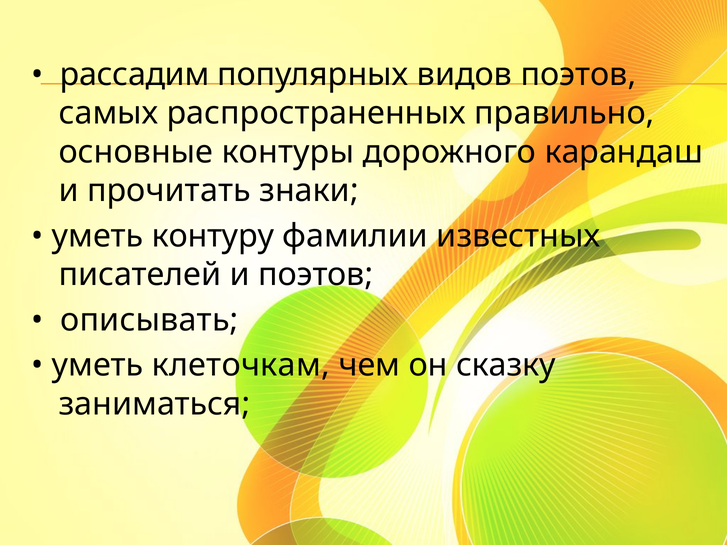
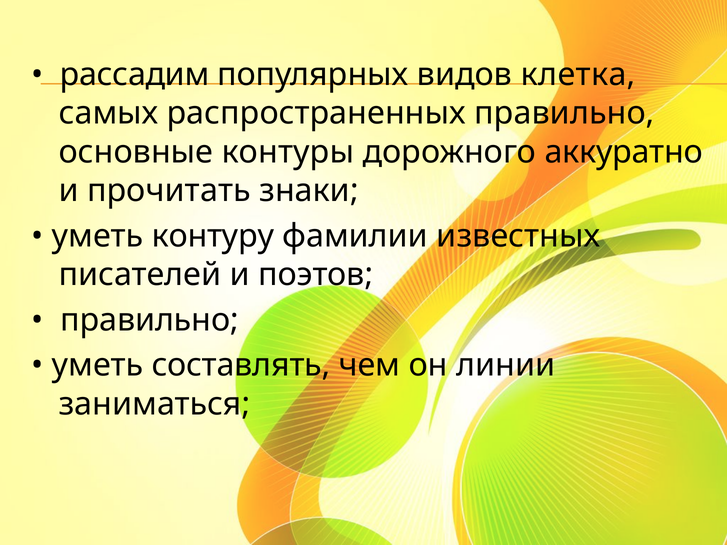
видов поэтов: поэтов -> клетка
карандаш: карандаш -> аккуратно
описывать at (149, 320): описывать -> правильно
клеточкам: клеточкам -> составлять
сказку: сказку -> линии
